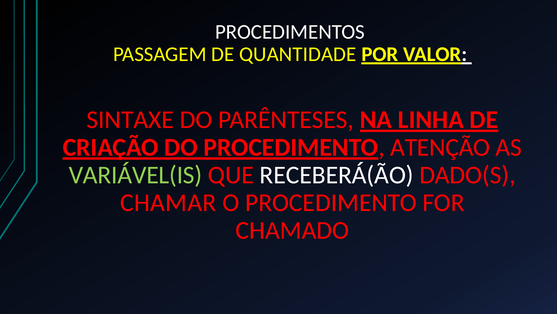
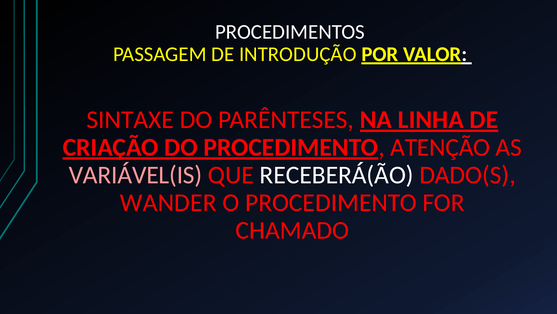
QUANTIDADE: QUANTIDADE -> INTRODUÇÃO
VARIÁVEL(IS colour: light green -> pink
CHAMAR: CHAMAR -> WANDER
